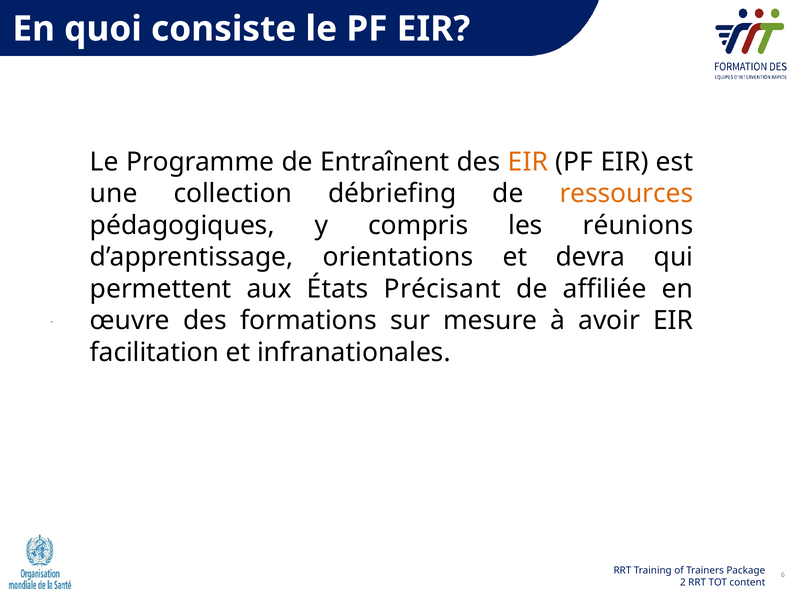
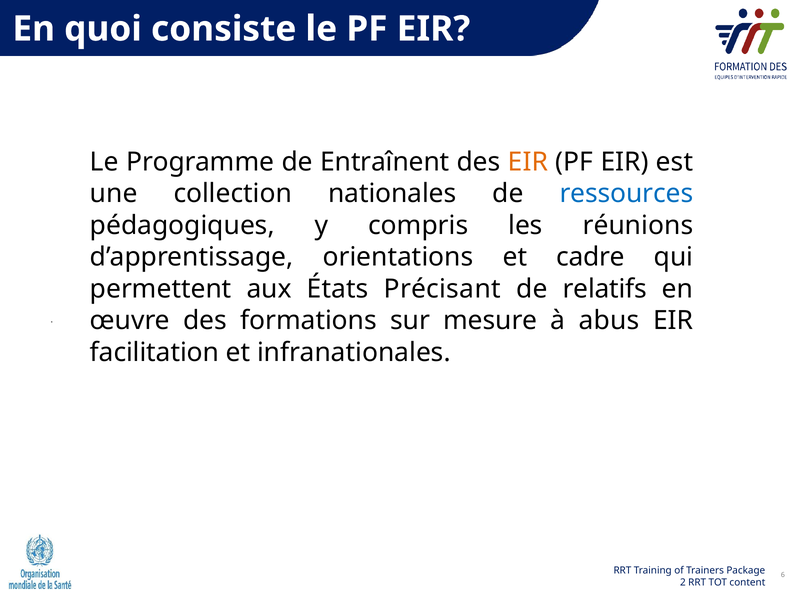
débriefing: débriefing -> nationales
ressources colour: orange -> blue
devra: devra -> cadre
affiliée: affiliée -> relatifs
avoir: avoir -> abus
